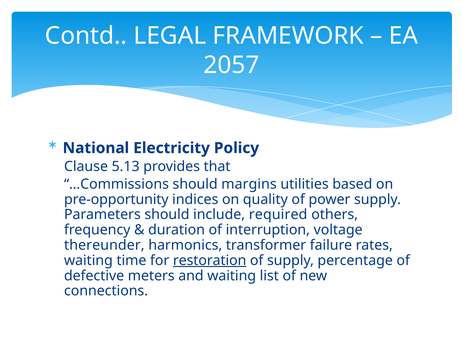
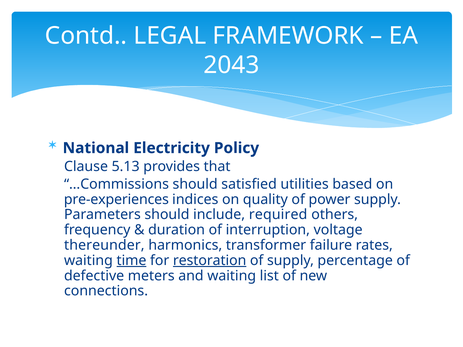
2057: 2057 -> 2043
margins: margins -> satisfied
pre-opportunity: pre-opportunity -> pre-experiences
time underline: none -> present
